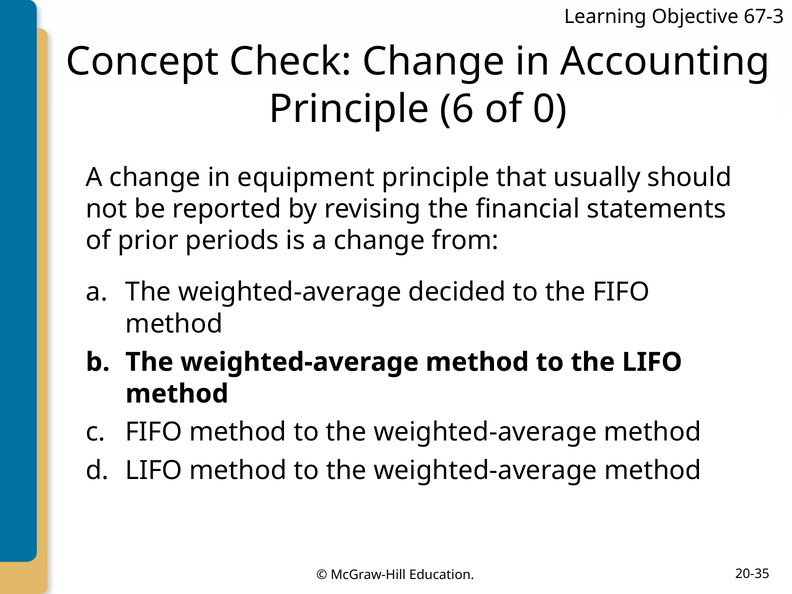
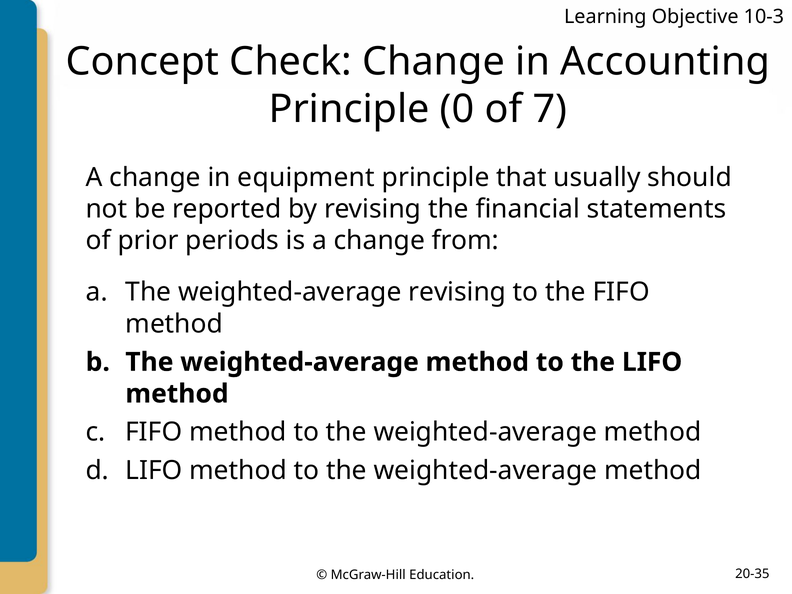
67-3: 67-3 -> 10-3
6: 6 -> 0
0: 0 -> 7
weighted-average decided: decided -> revising
